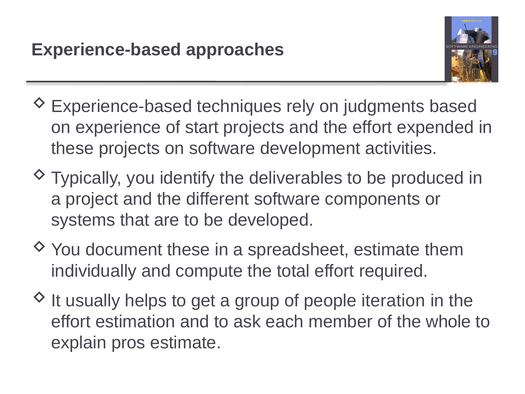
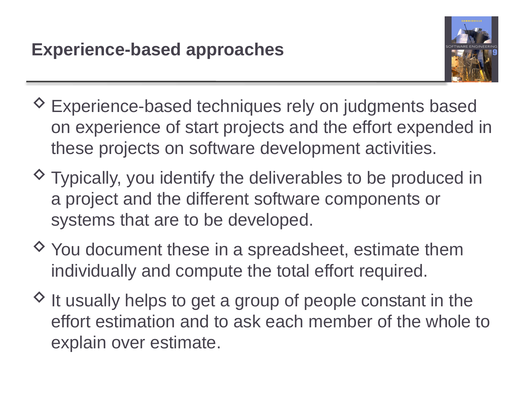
iteration: iteration -> constant
pros: pros -> over
